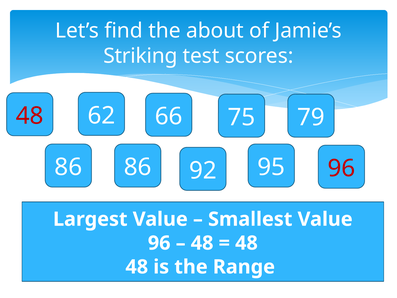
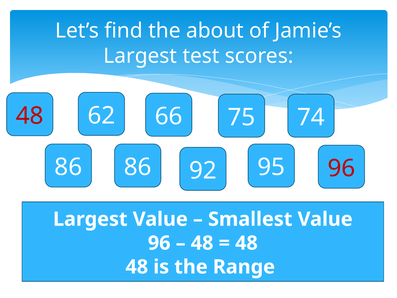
Striking at (140, 56): Striking -> Largest
79: 79 -> 74
